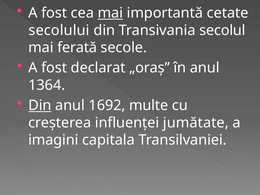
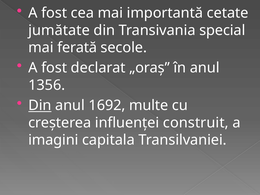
mai at (110, 13) underline: present -> none
secolului: secolului -> jumătate
secolul: secolul -> special
1364: 1364 -> 1356
jumătate: jumătate -> construit
